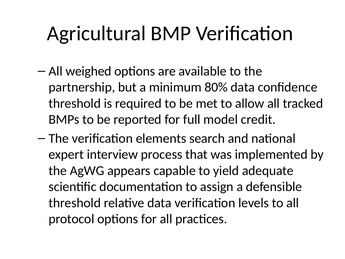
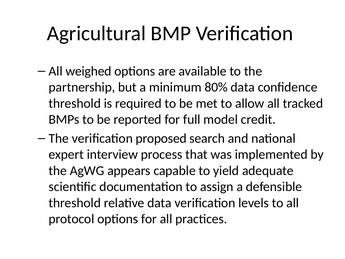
elements: elements -> proposed
